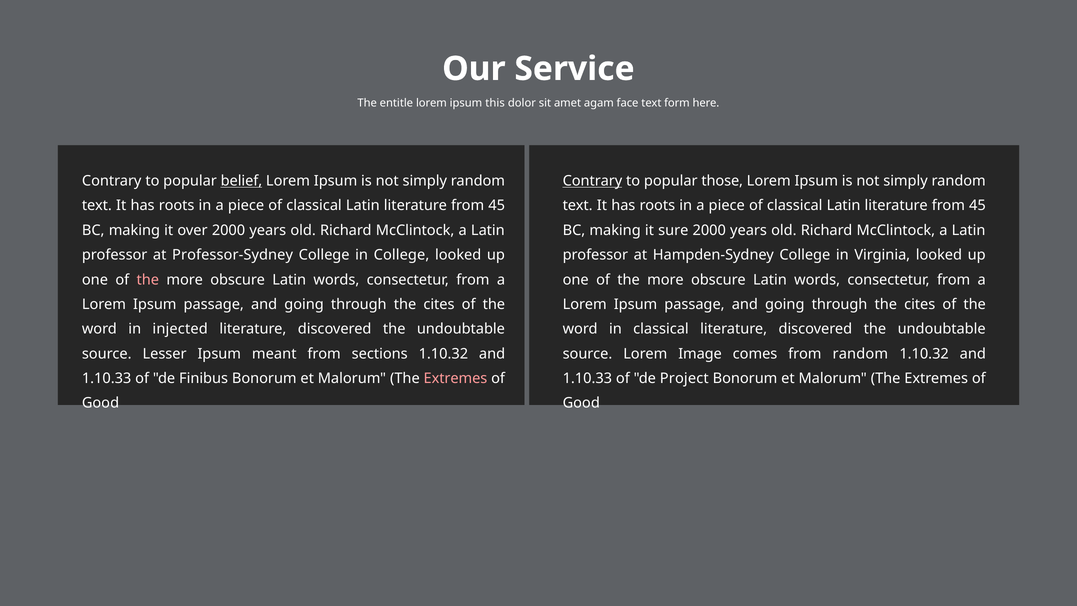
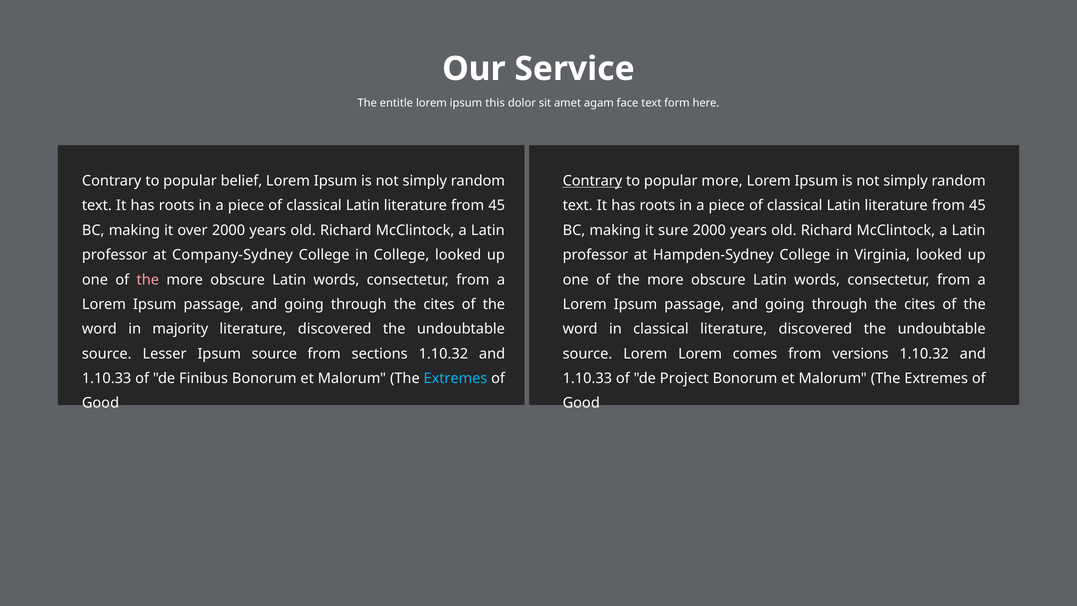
belief underline: present -> none
popular those: those -> more
Professor-Sydney: Professor-Sydney -> Company-Sydney
injected: injected -> majority
Ipsum meant: meant -> source
Lorem Image: Image -> Lorem
from random: random -> versions
Extremes at (455, 378) colour: pink -> light blue
